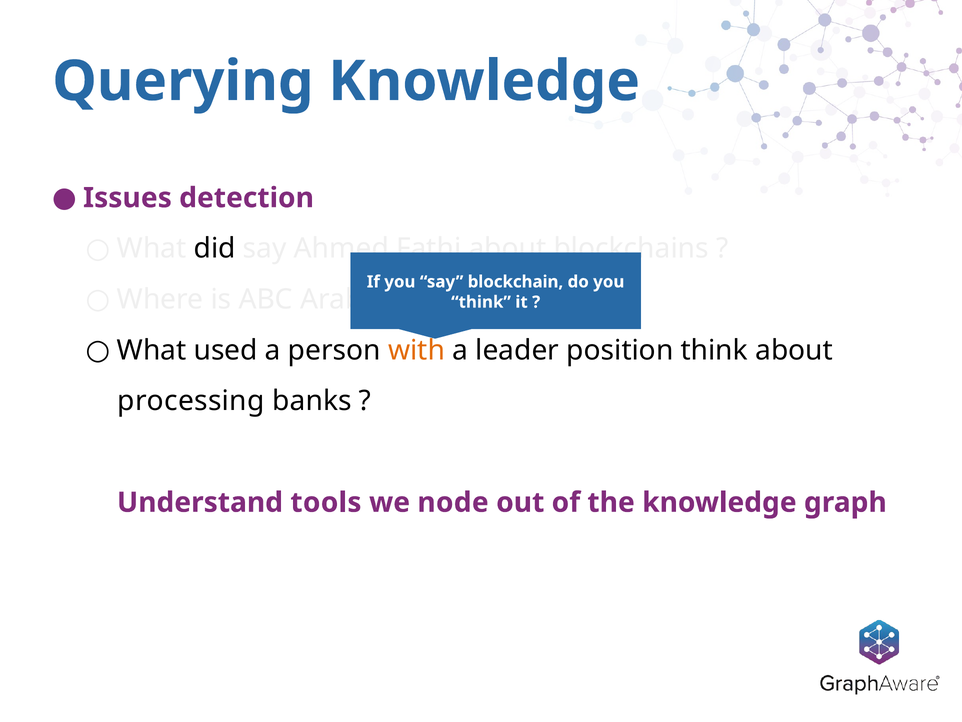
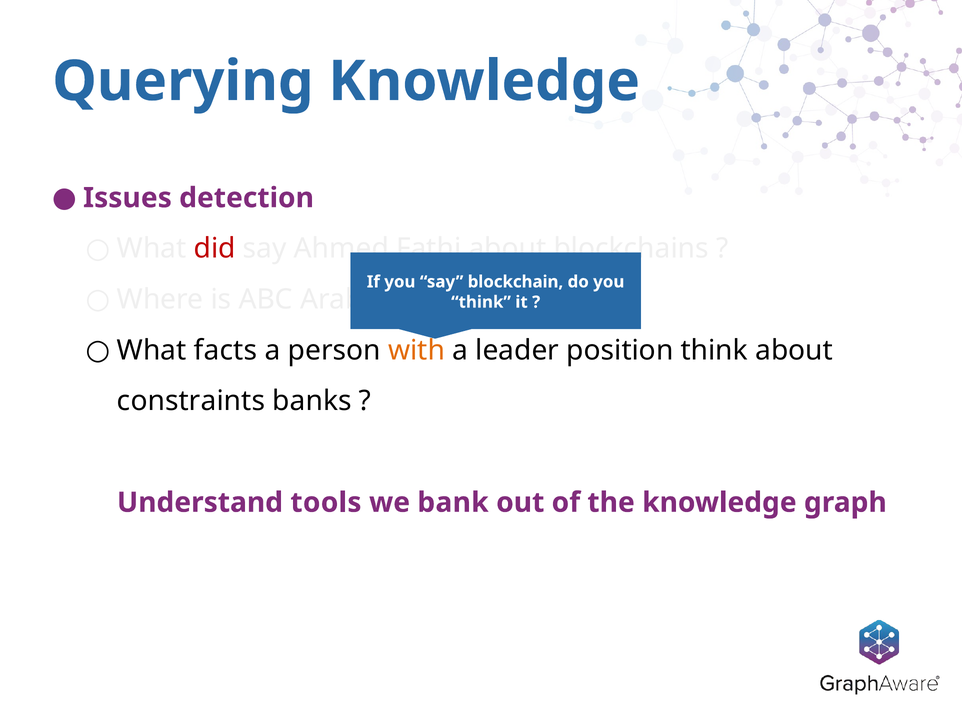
did colour: black -> red
used: used -> facts
processing: processing -> constraints
we node: node -> bank
